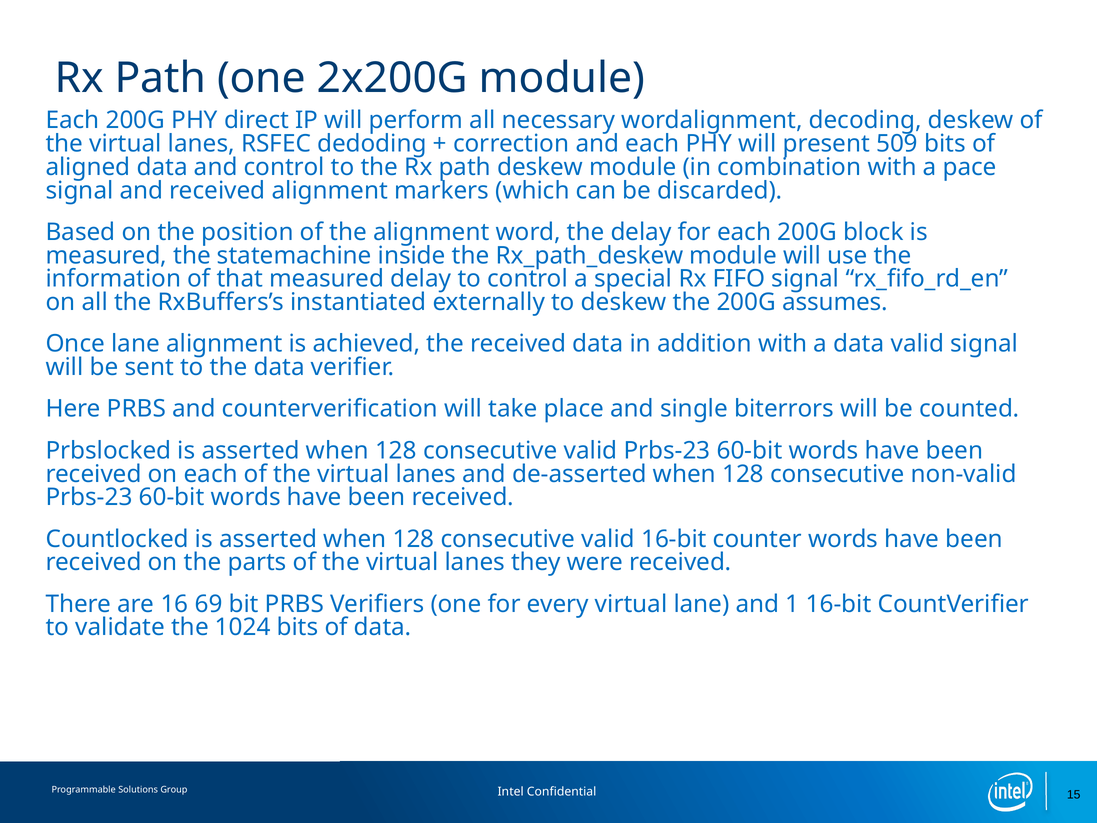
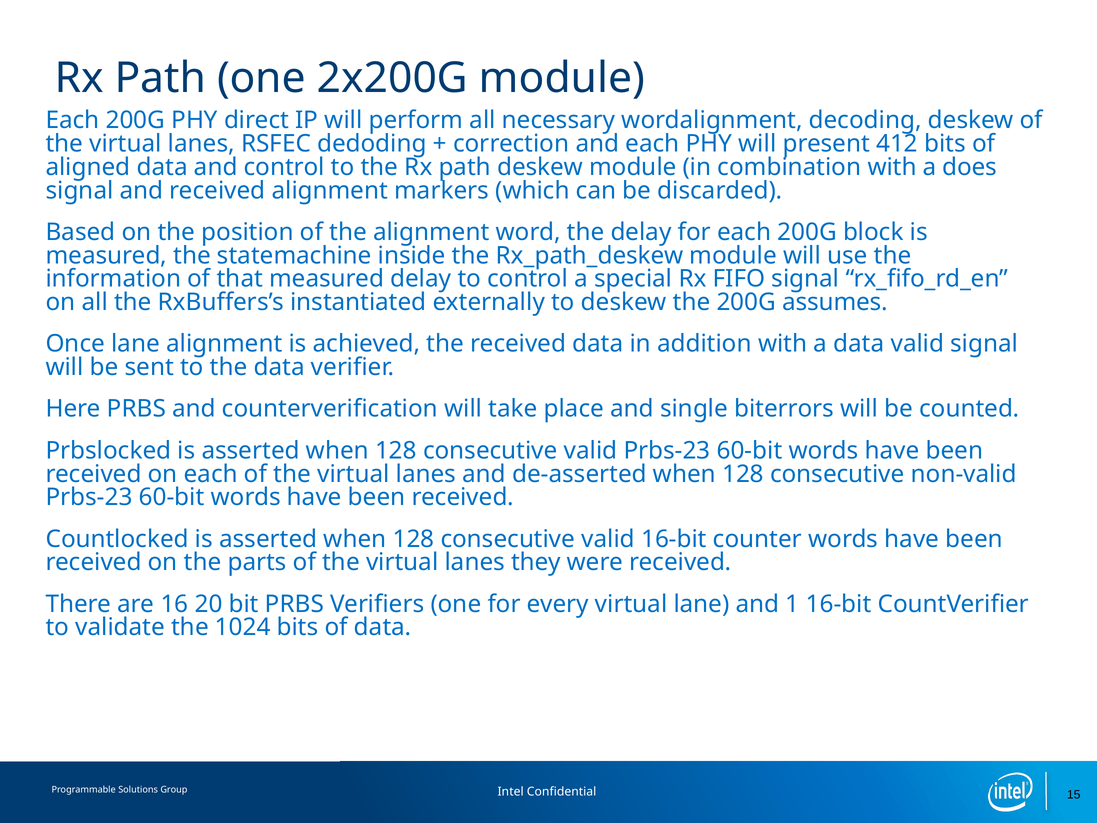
509: 509 -> 412
pace: pace -> does
69: 69 -> 20
